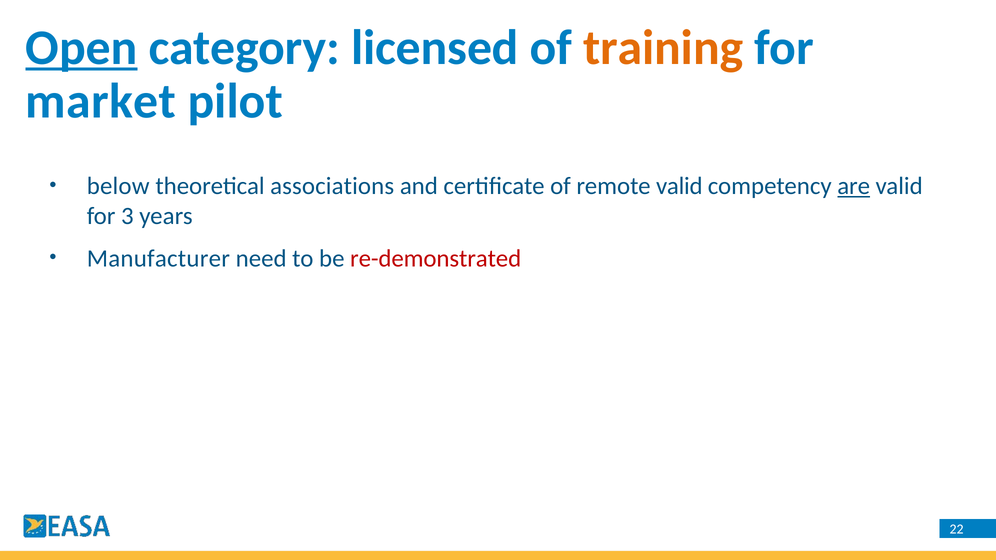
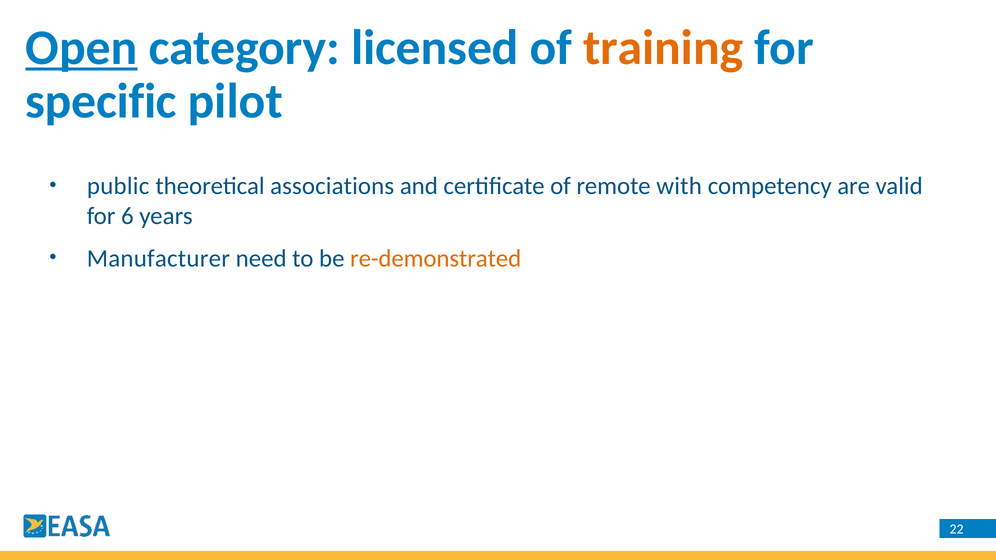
market: market -> specific
below: below -> public
remote valid: valid -> with
are underline: present -> none
3: 3 -> 6
re-demonstrated colour: red -> orange
